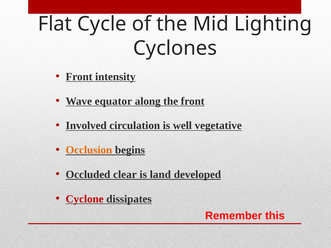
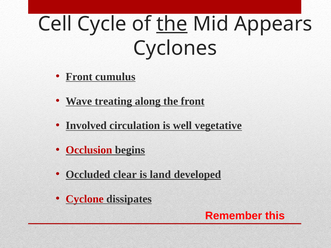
Flat: Flat -> Cell
the at (172, 24) underline: none -> present
Lighting: Lighting -> Appears
intensity: intensity -> cumulus
equator: equator -> treating
Occlusion colour: orange -> red
